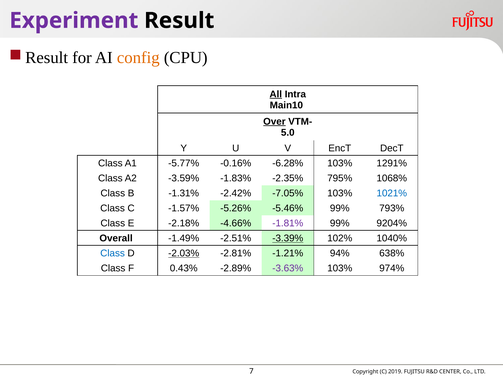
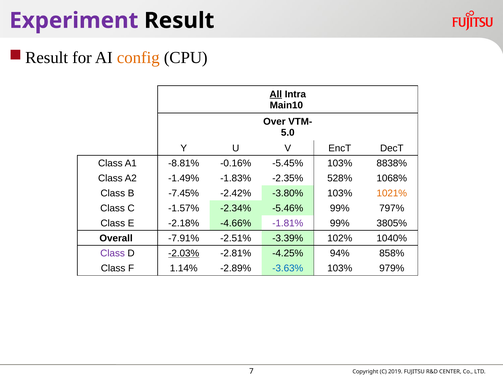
Over underline: present -> none
-5.77%: -5.77% -> -8.81%
-6.28%: -6.28% -> -5.45%
1291%: 1291% -> 8838%
-3.59%: -3.59% -> -1.49%
795%: 795% -> 528%
-1.31%: -1.31% -> -7.45%
-7.05%: -7.05% -> -3.80%
1021% colour: blue -> orange
-5.26%: -5.26% -> -2.34%
793%: 793% -> 797%
9204%: 9204% -> 3805%
-1.49%: -1.49% -> -7.91%
-3.39% underline: present -> none
Class at (113, 253) colour: blue -> purple
-1.21%: -1.21% -> -4.25%
638%: 638% -> 858%
0.43%: 0.43% -> 1.14%
-3.63% colour: purple -> blue
974%: 974% -> 979%
